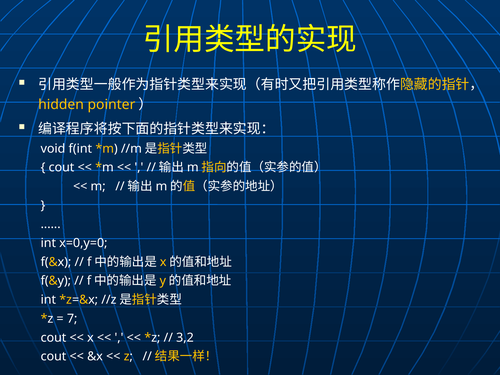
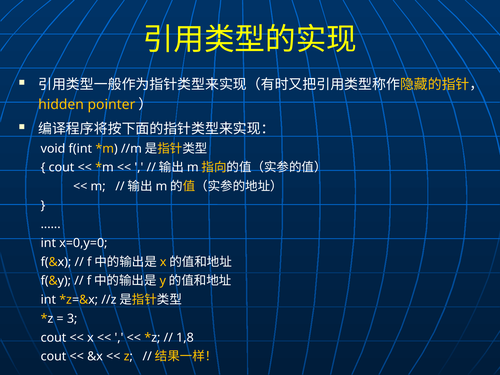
7: 7 -> 3
3,2: 3,2 -> 1,8
